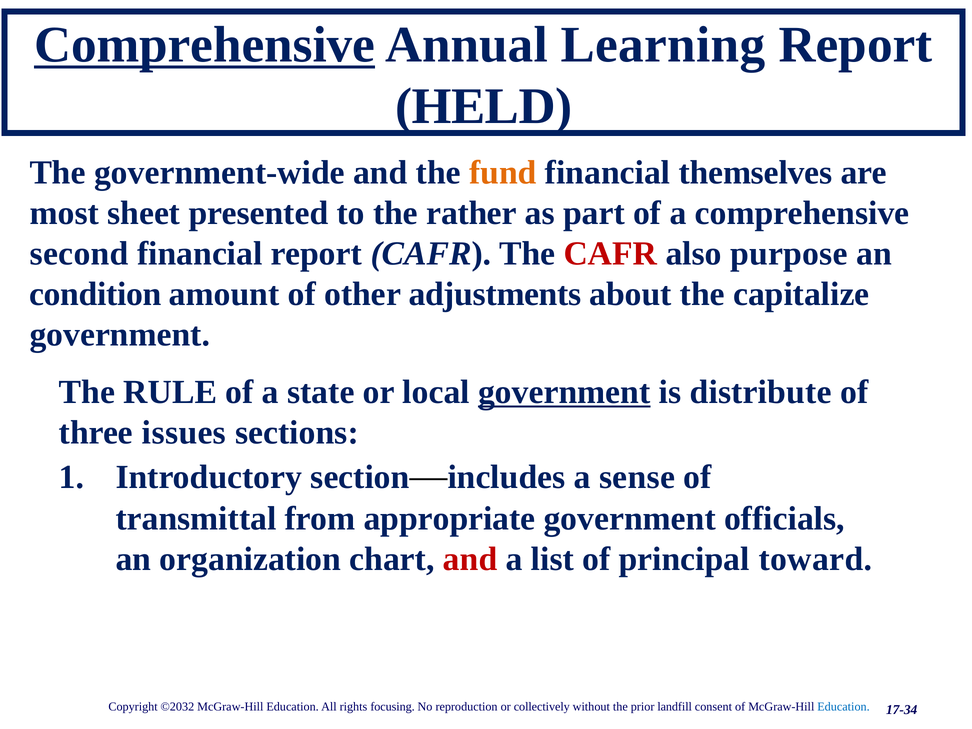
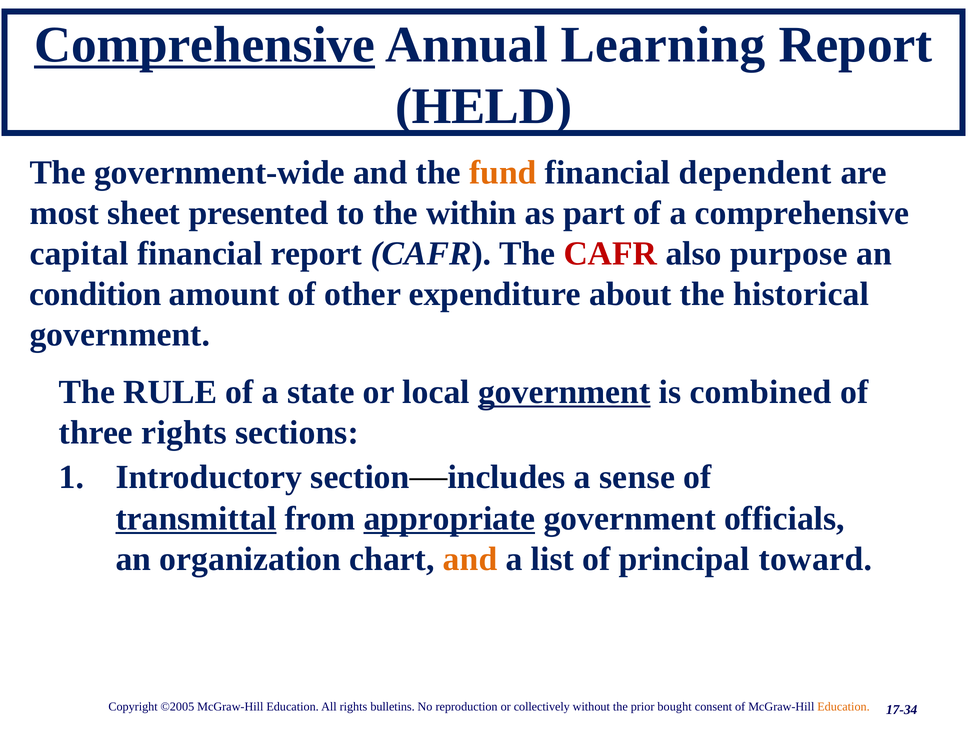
themselves: themselves -> dependent
rather: rather -> within
second: second -> capital
adjustments: adjustments -> expenditure
capitalize: capitalize -> historical
distribute: distribute -> combined
three issues: issues -> rights
transmittal underline: none -> present
appropriate underline: none -> present
and at (470, 559) colour: red -> orange
©2032: ©2032 -> ©2005
focusing: focusing -> bulletins
landfill: landfill -> bought
Education at (844, 707) colour: blue -> orange
